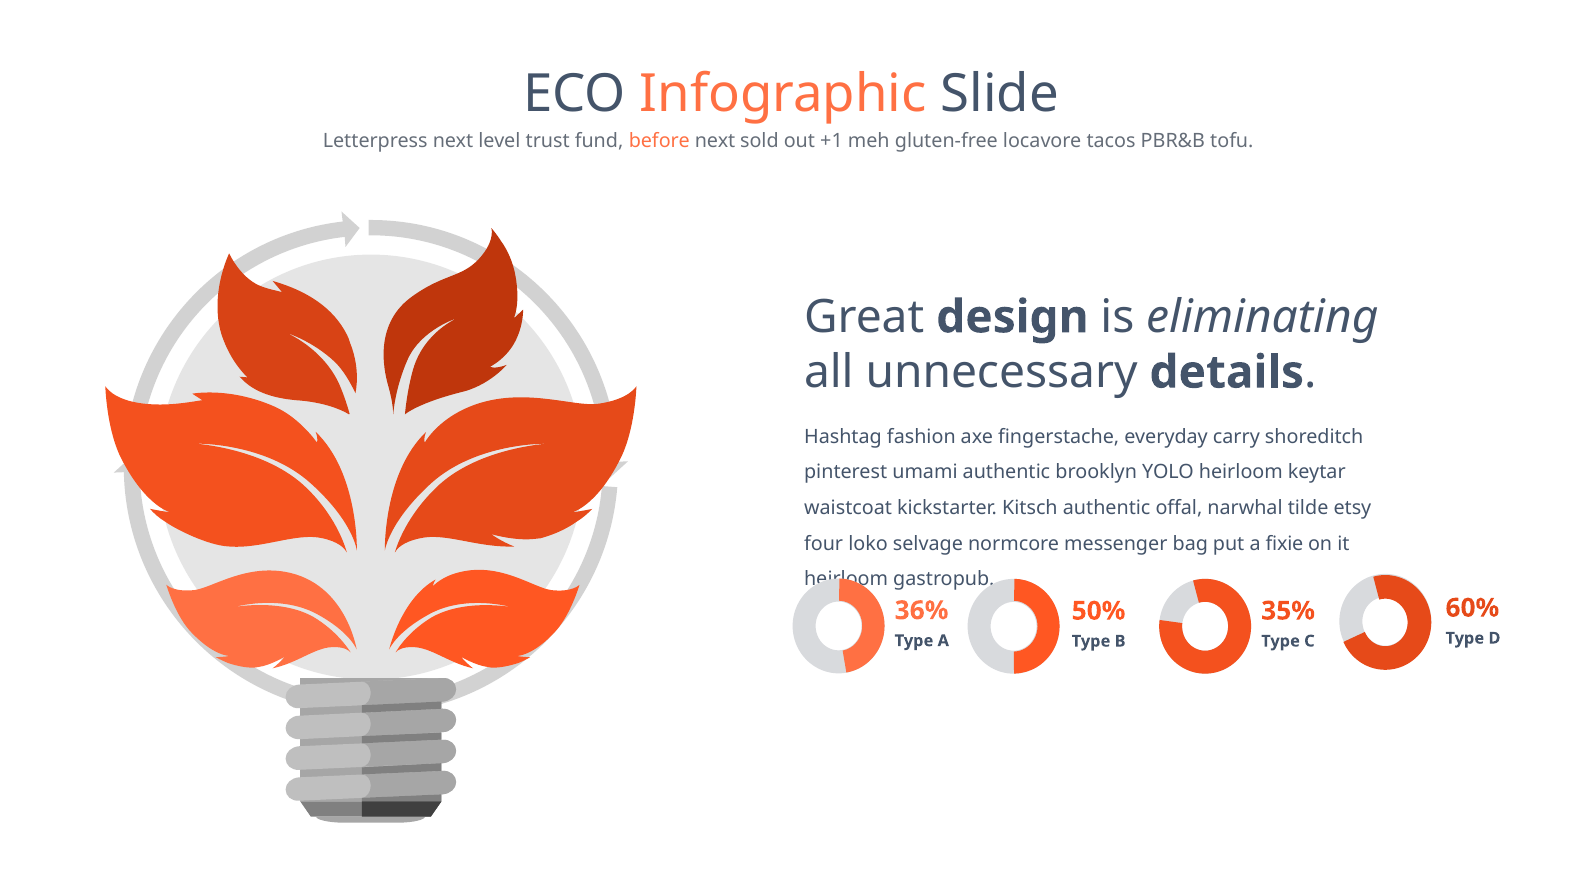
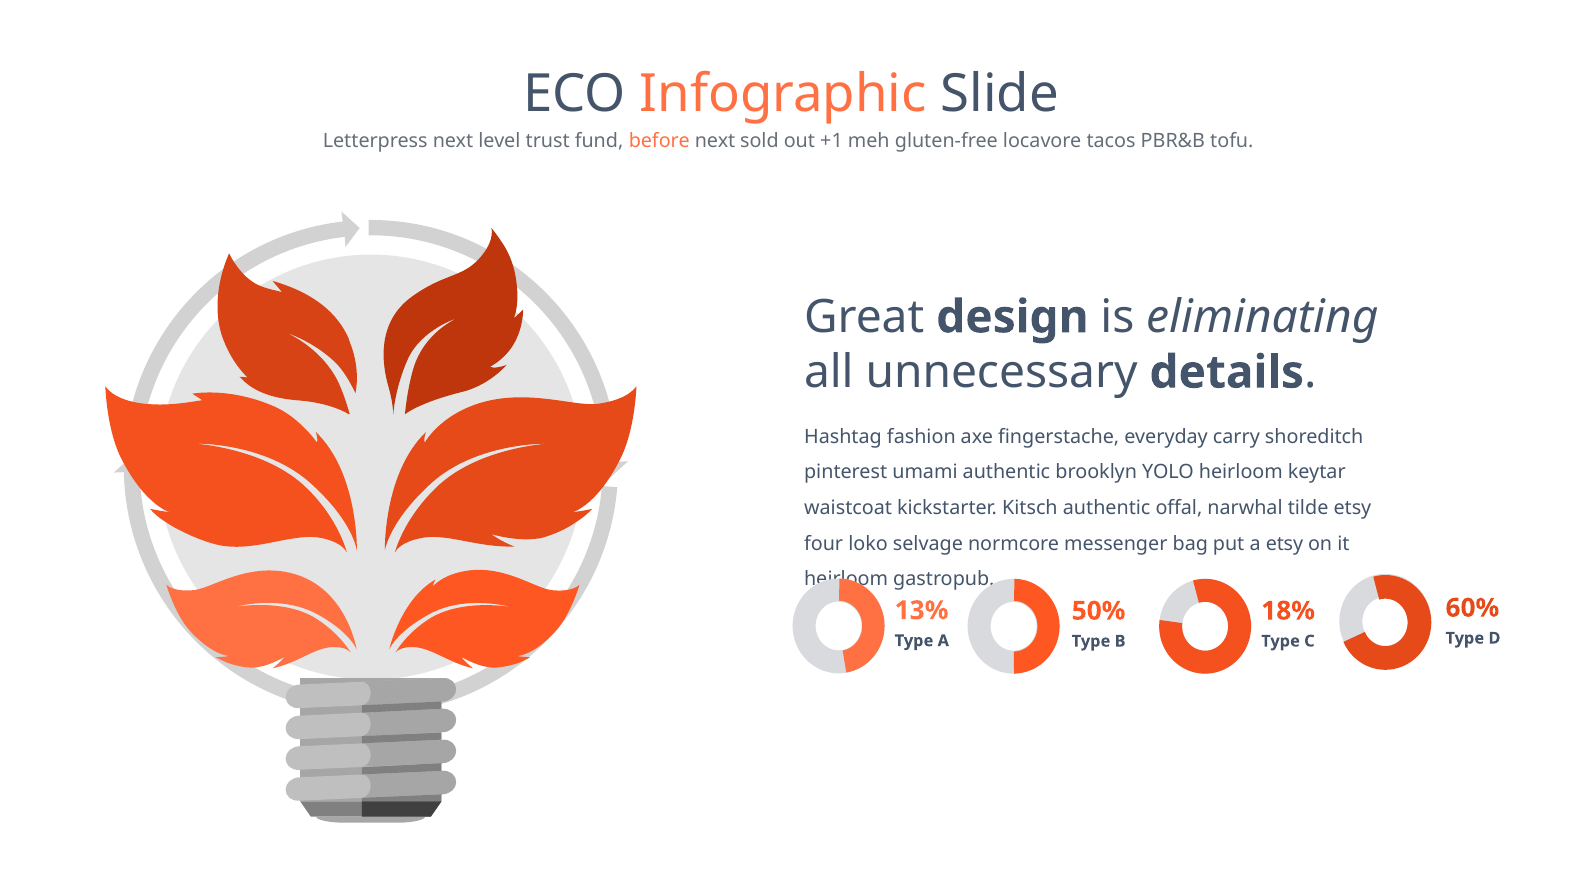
a fixie: fixie -> etsy
36%: 36% -> 13%
35%: 35% -> 18%
